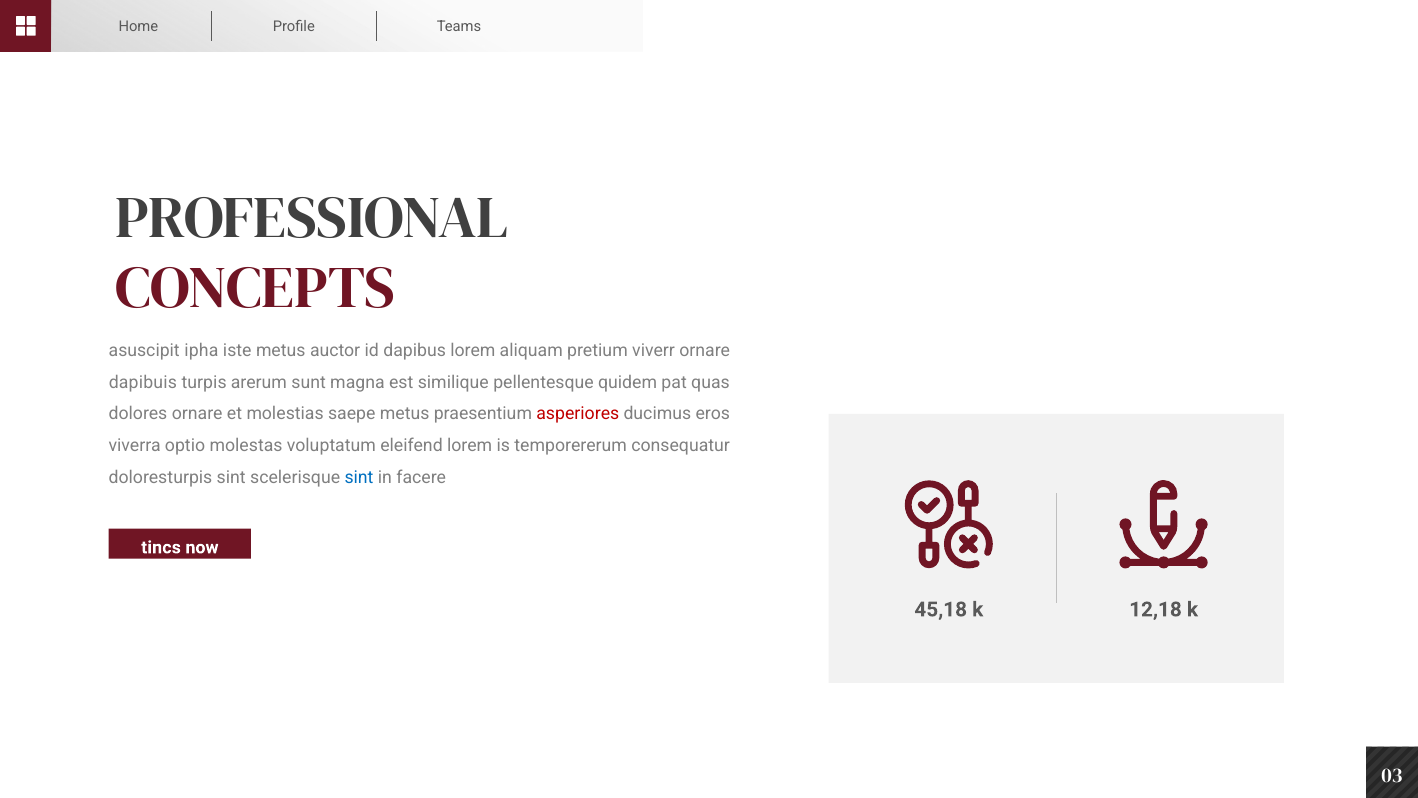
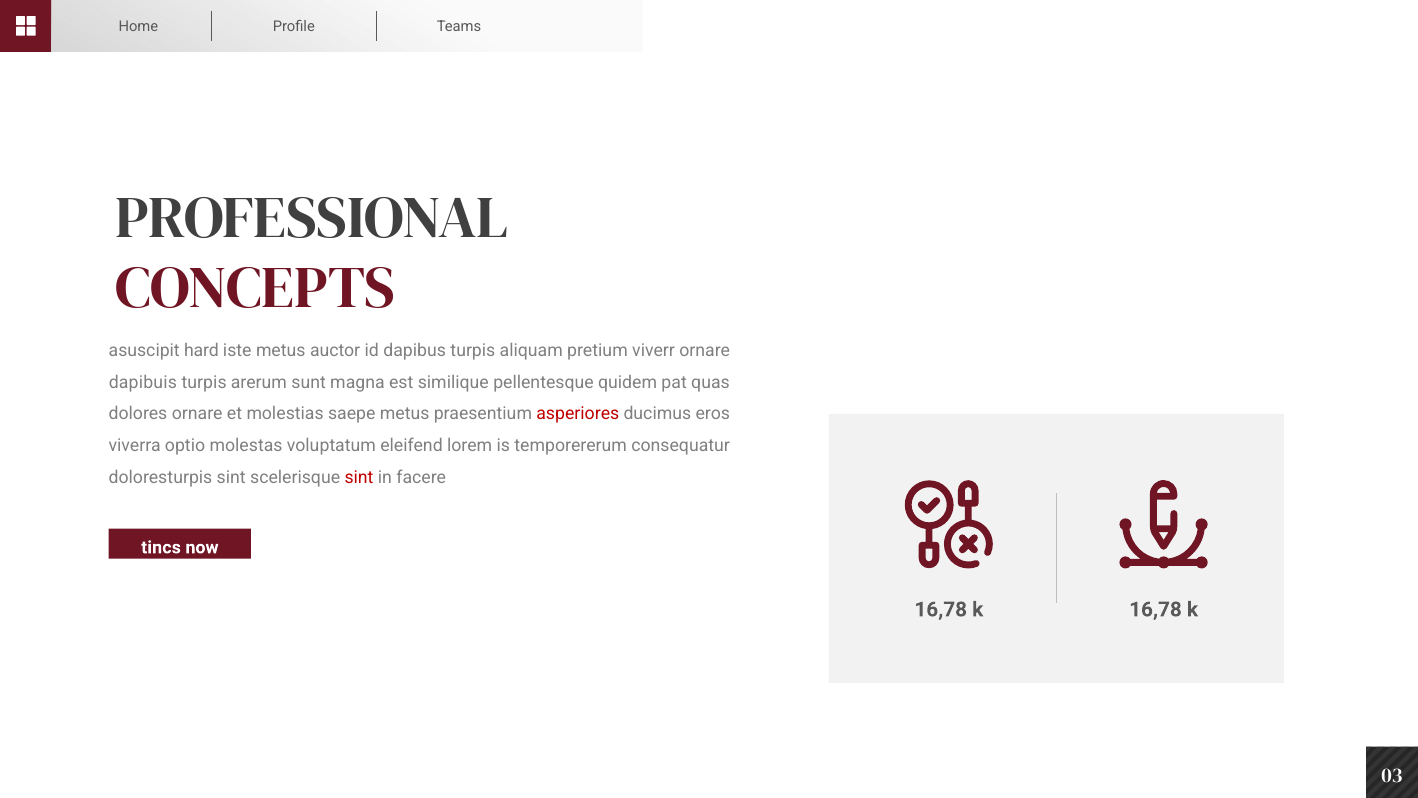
ipha: ipha -> hard
dapibus lorem: lorem -> turpis
sint at (359, 478) colour: blue -> red
45,18 at (941, 609): 45,18 -> 16,78
k 12,18: 12,18 -> 16,78
